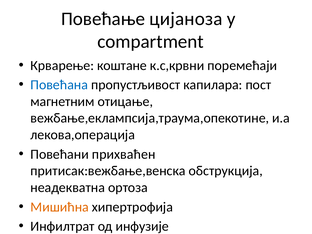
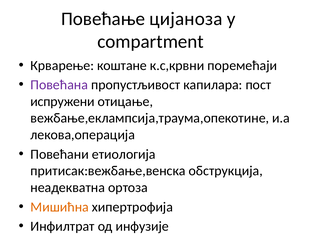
Повећана colour: blue -> purple
магнeтним: магнeтним -> испружени
прихваћен: прихваћен -> етиологија
